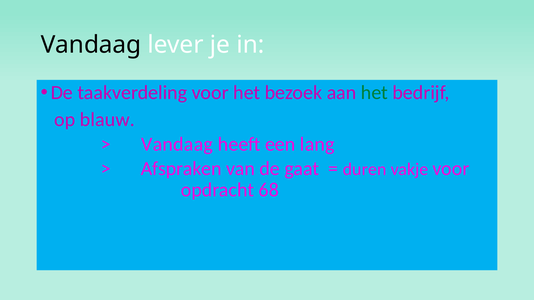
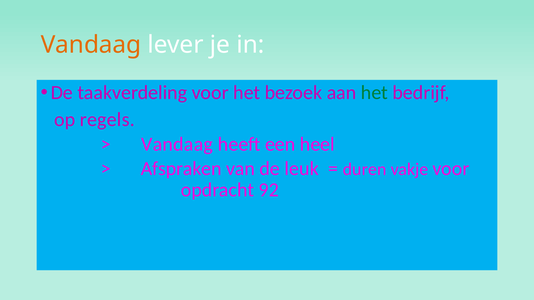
Vandaag at (91, 45) colour: black -> orange
blauw: blauw -> regels
lang: lang -> heel
gaat: gaat -> leuk
68: 68 -> 92
